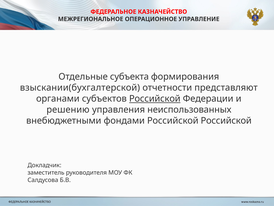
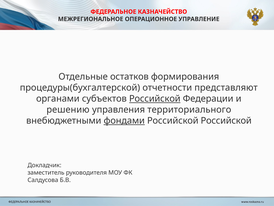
субъекта: субъекта -> остатков
взыскании(бухгалтерской: взыскании(бухгалтерской -> процедуры(бухгалтерской
неиспользованных: неиспользованных -> территориального
фондами underline: none -> present
